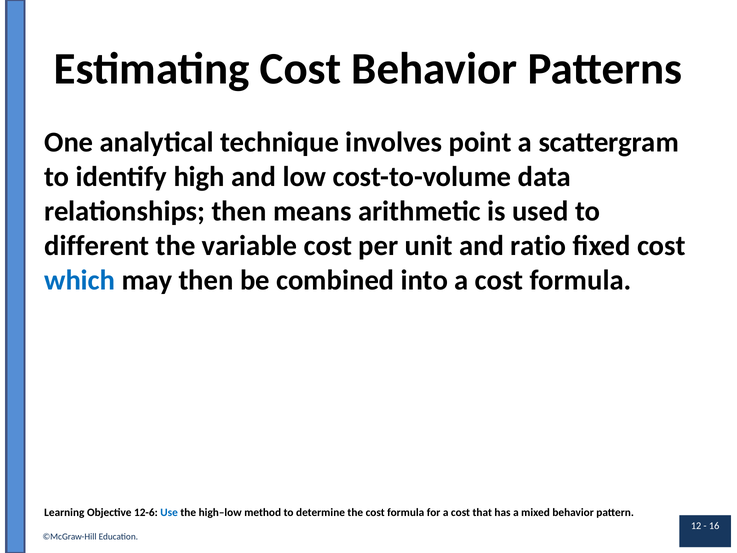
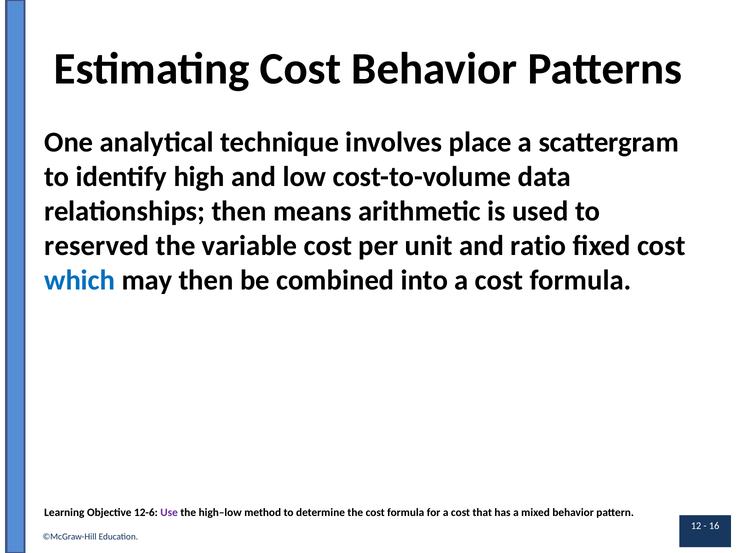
point: point -> place
different: different -> reserved
Use colour: blue -> purple
